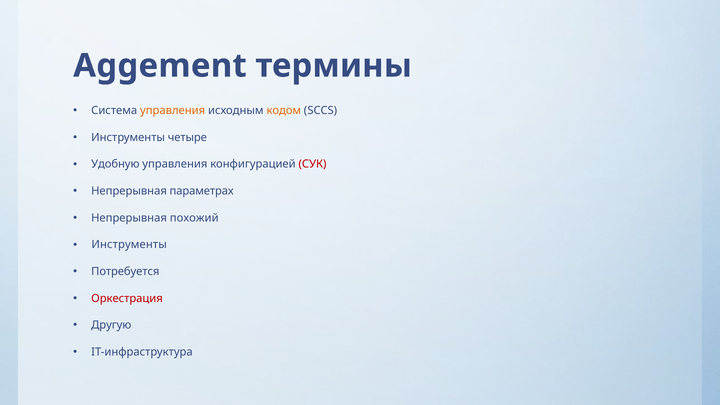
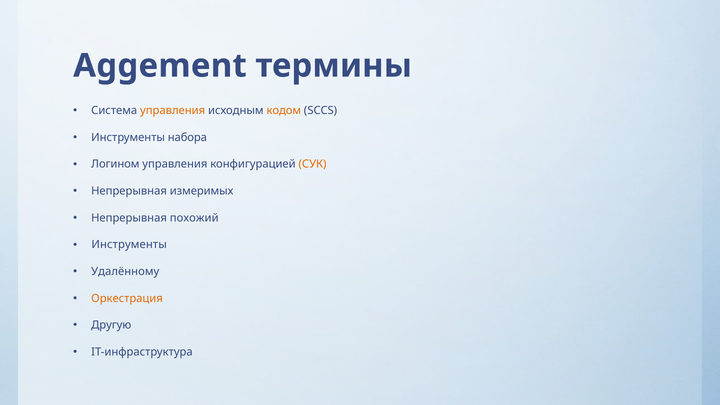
четыре: четыре -> набора
Удобную: Удобную -> Логином
СУК colour: red -> orange
параметрах: параметрах -> измеримых
Потребуется: Потребуется -> Удалённому
Оркестрация colour: red -> orange
